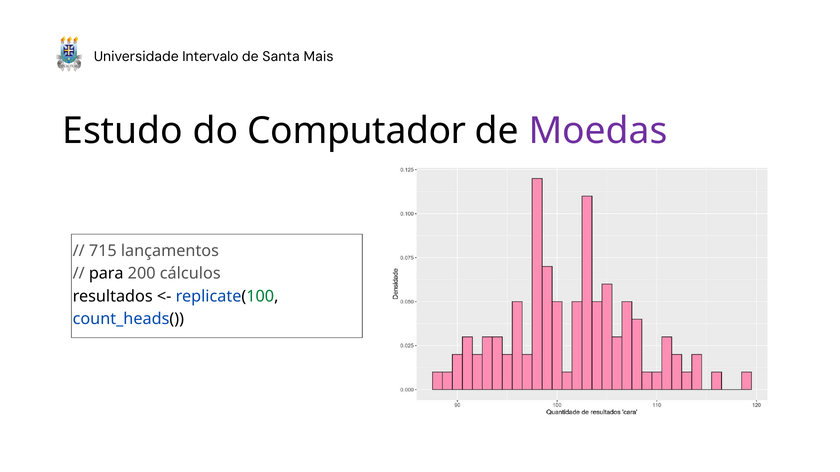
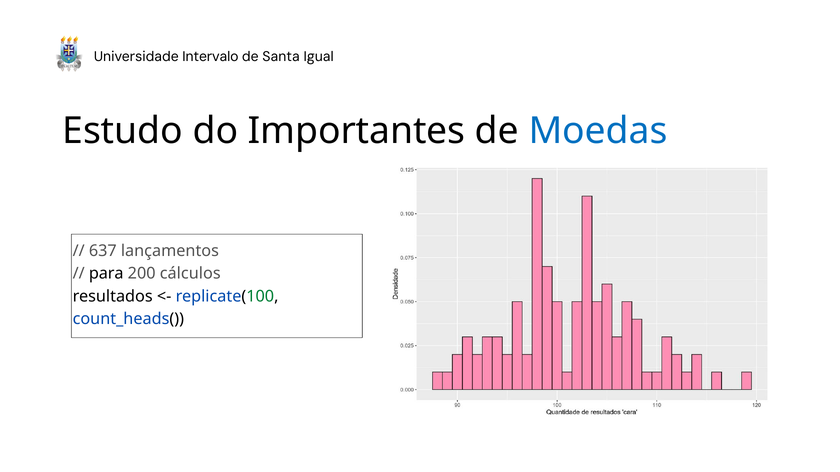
Mais: Mais -> Igual
Computador: Computador -> Importantes
Moedas colour: purple -> blue
715: 715 -> 637
